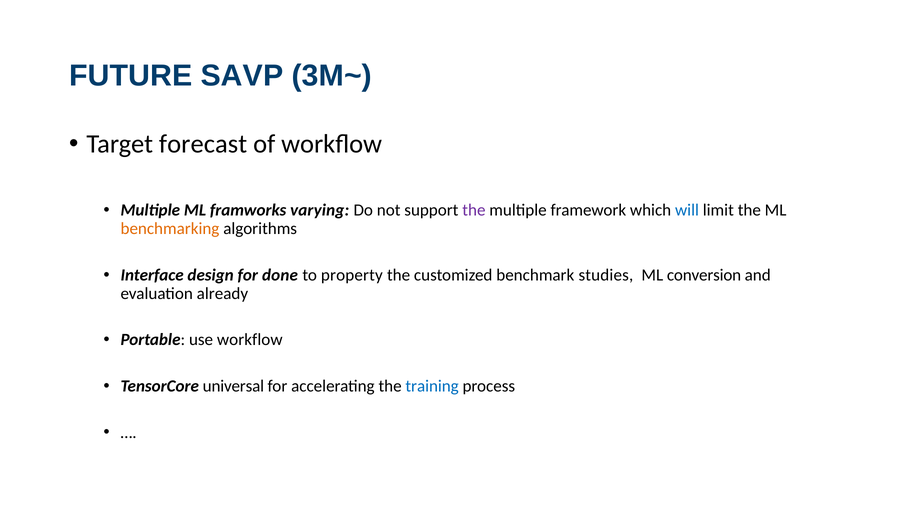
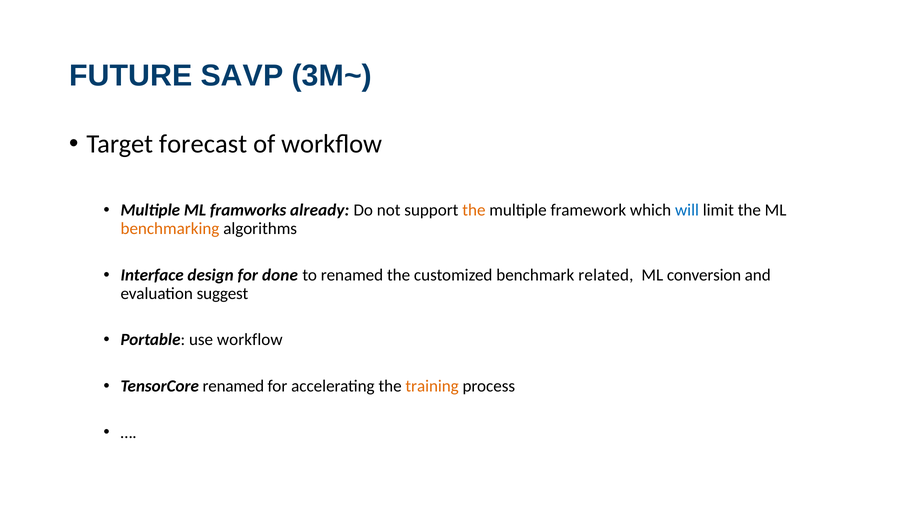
varying: varying -> already
the at (474, 210) colour: purple -> orange
to property: property -> renamed
studies: studies -> related
already: already -> suggest
TensorCore universal: universal -> renamed
training colour: blue -> orange
